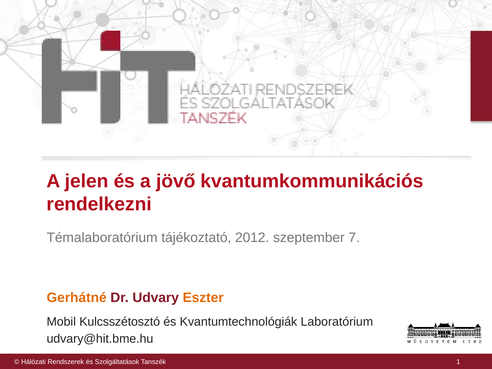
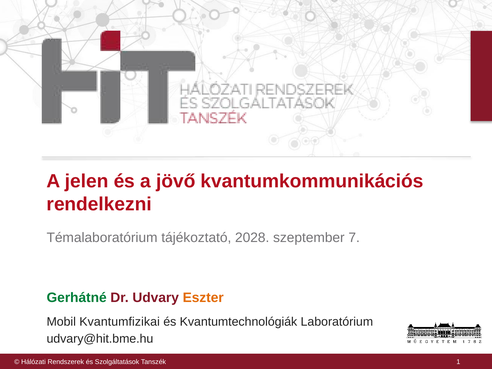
2012: 2012 -> 2028
Gerhátné colour: orange -> green
Kulcsszétosztó: Kulcsszétosztó -> Kvantumfizikai
